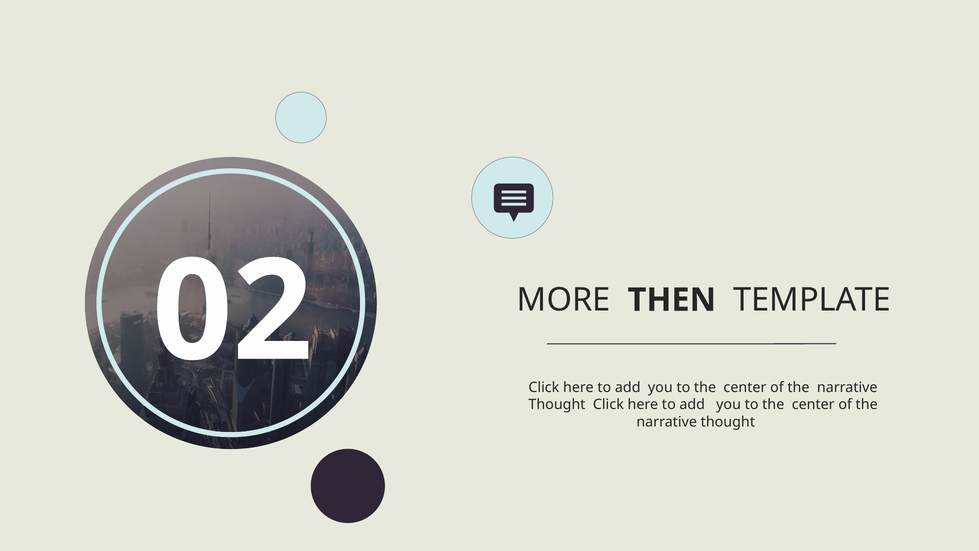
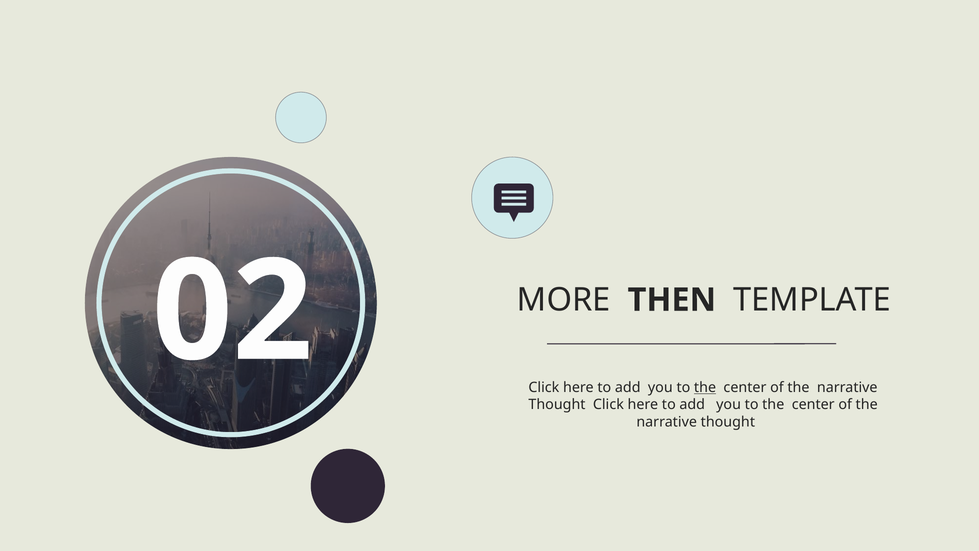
the at (705, 387) underline: none -> present
